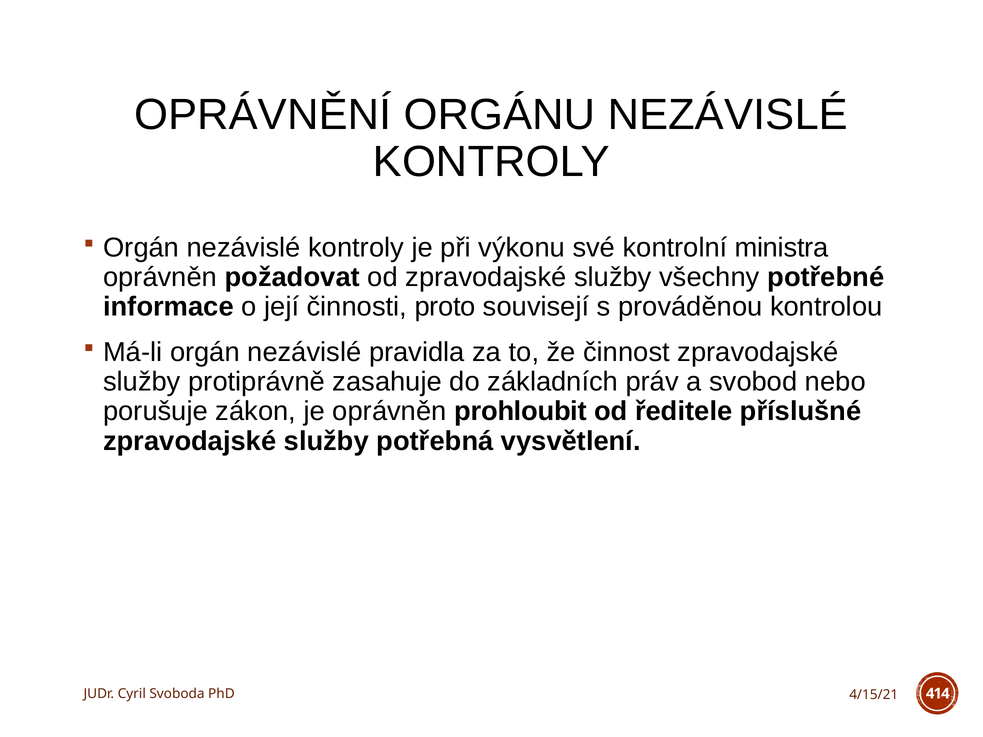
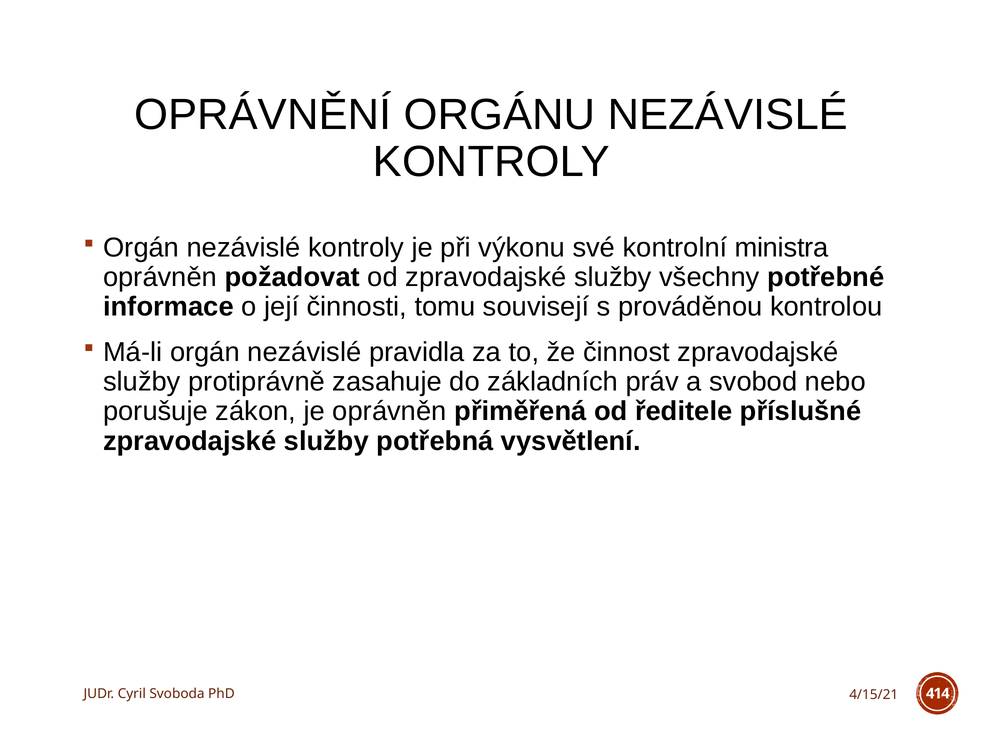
proto: proto -> tomu
prohloubit: prohloubit -> přiměřená
